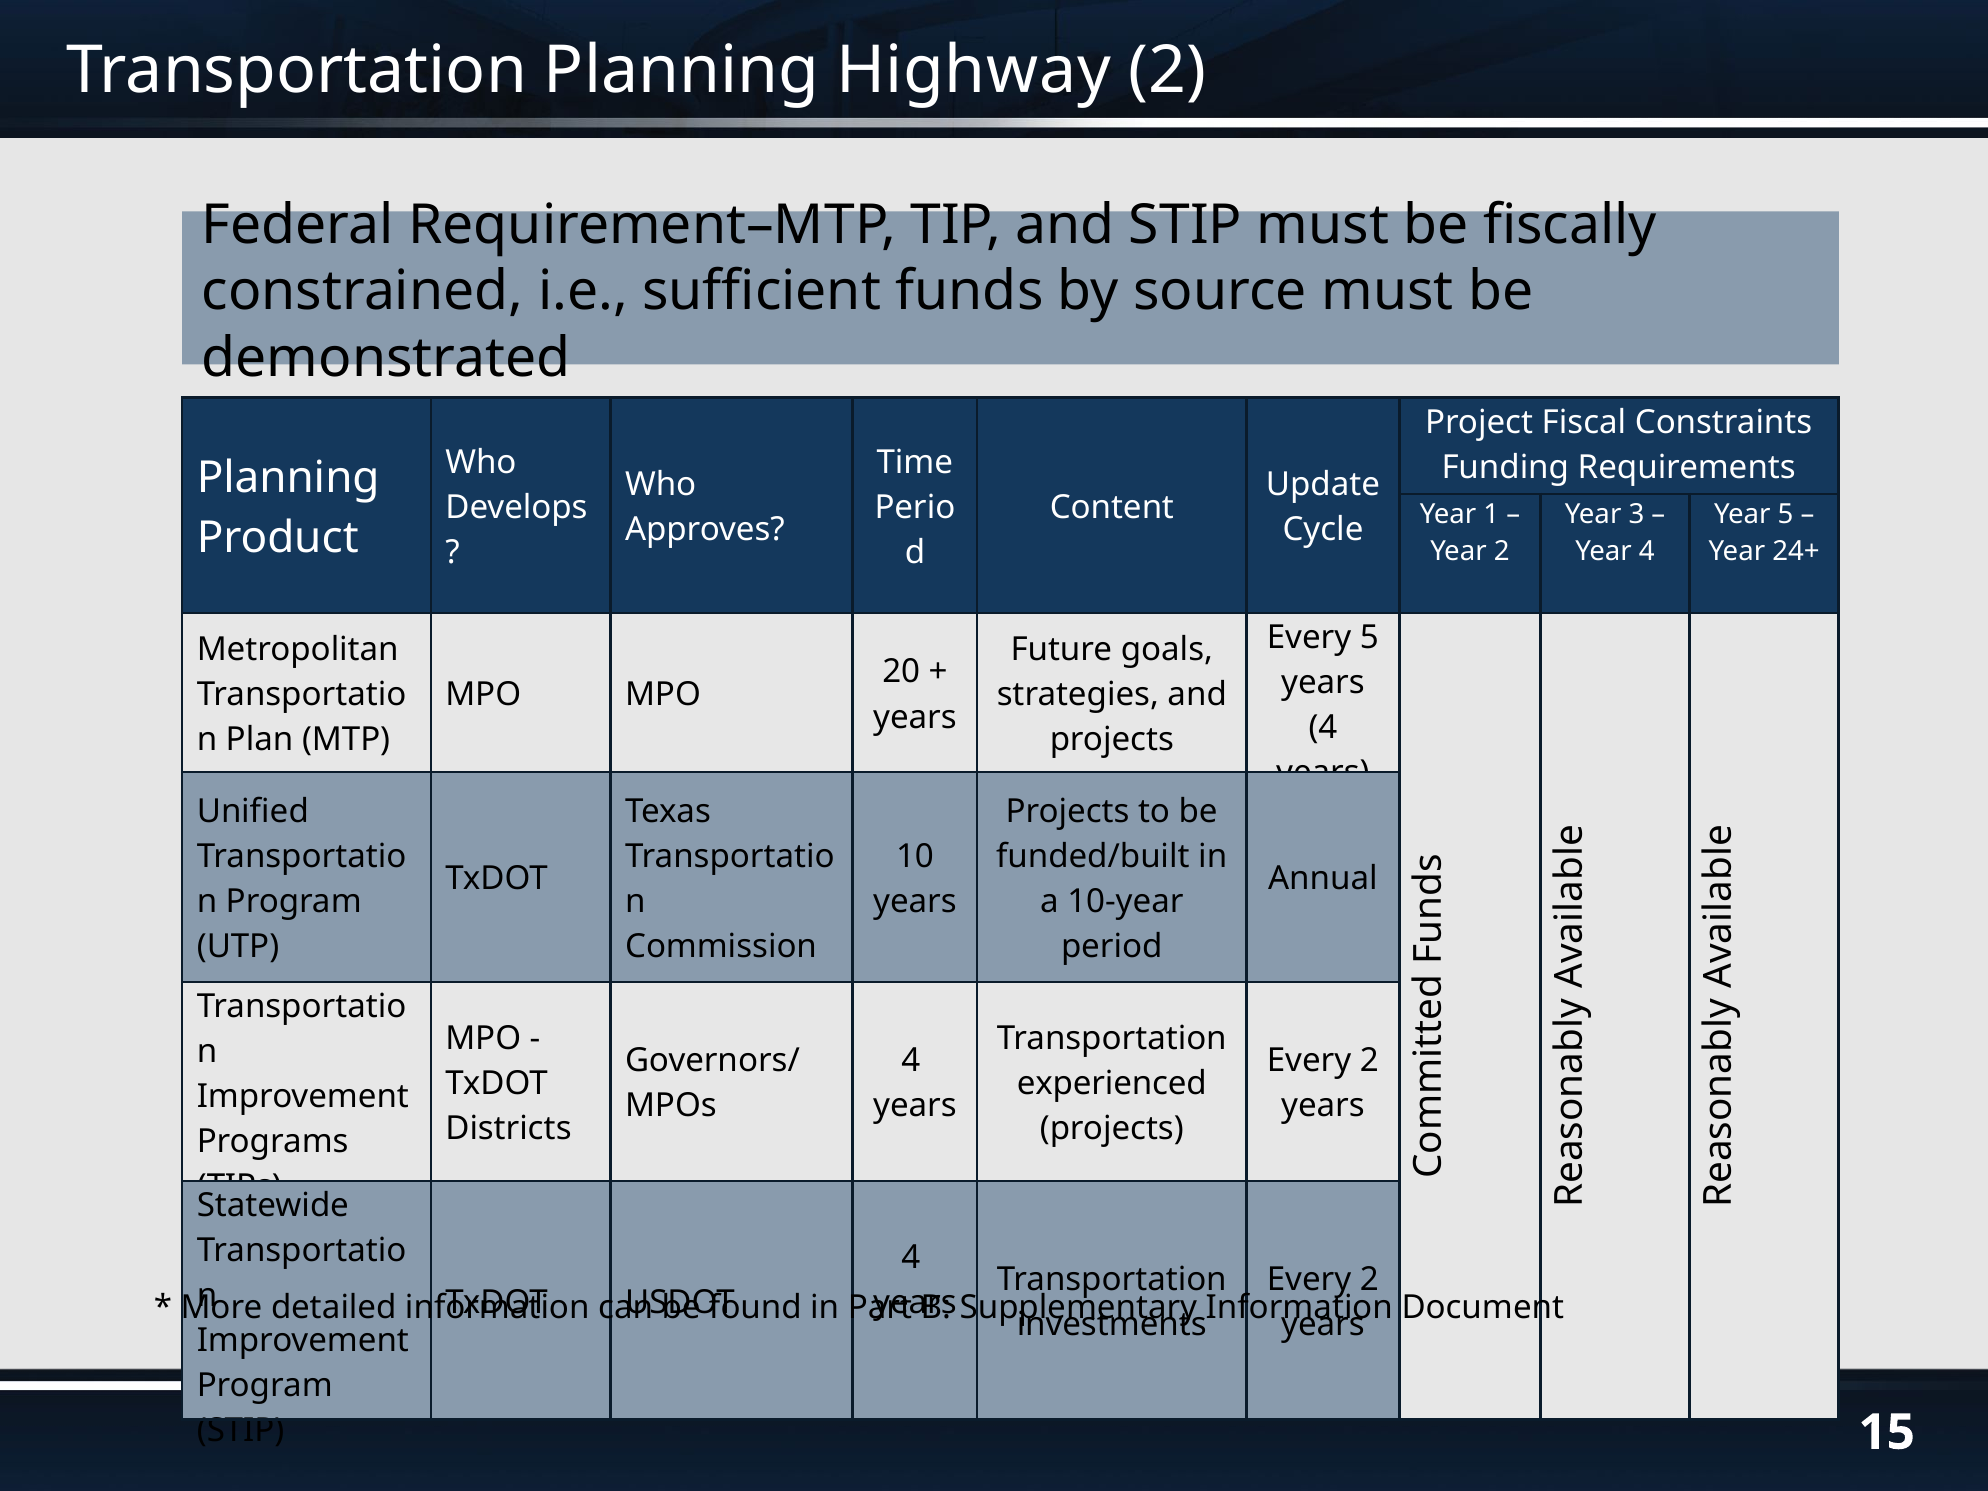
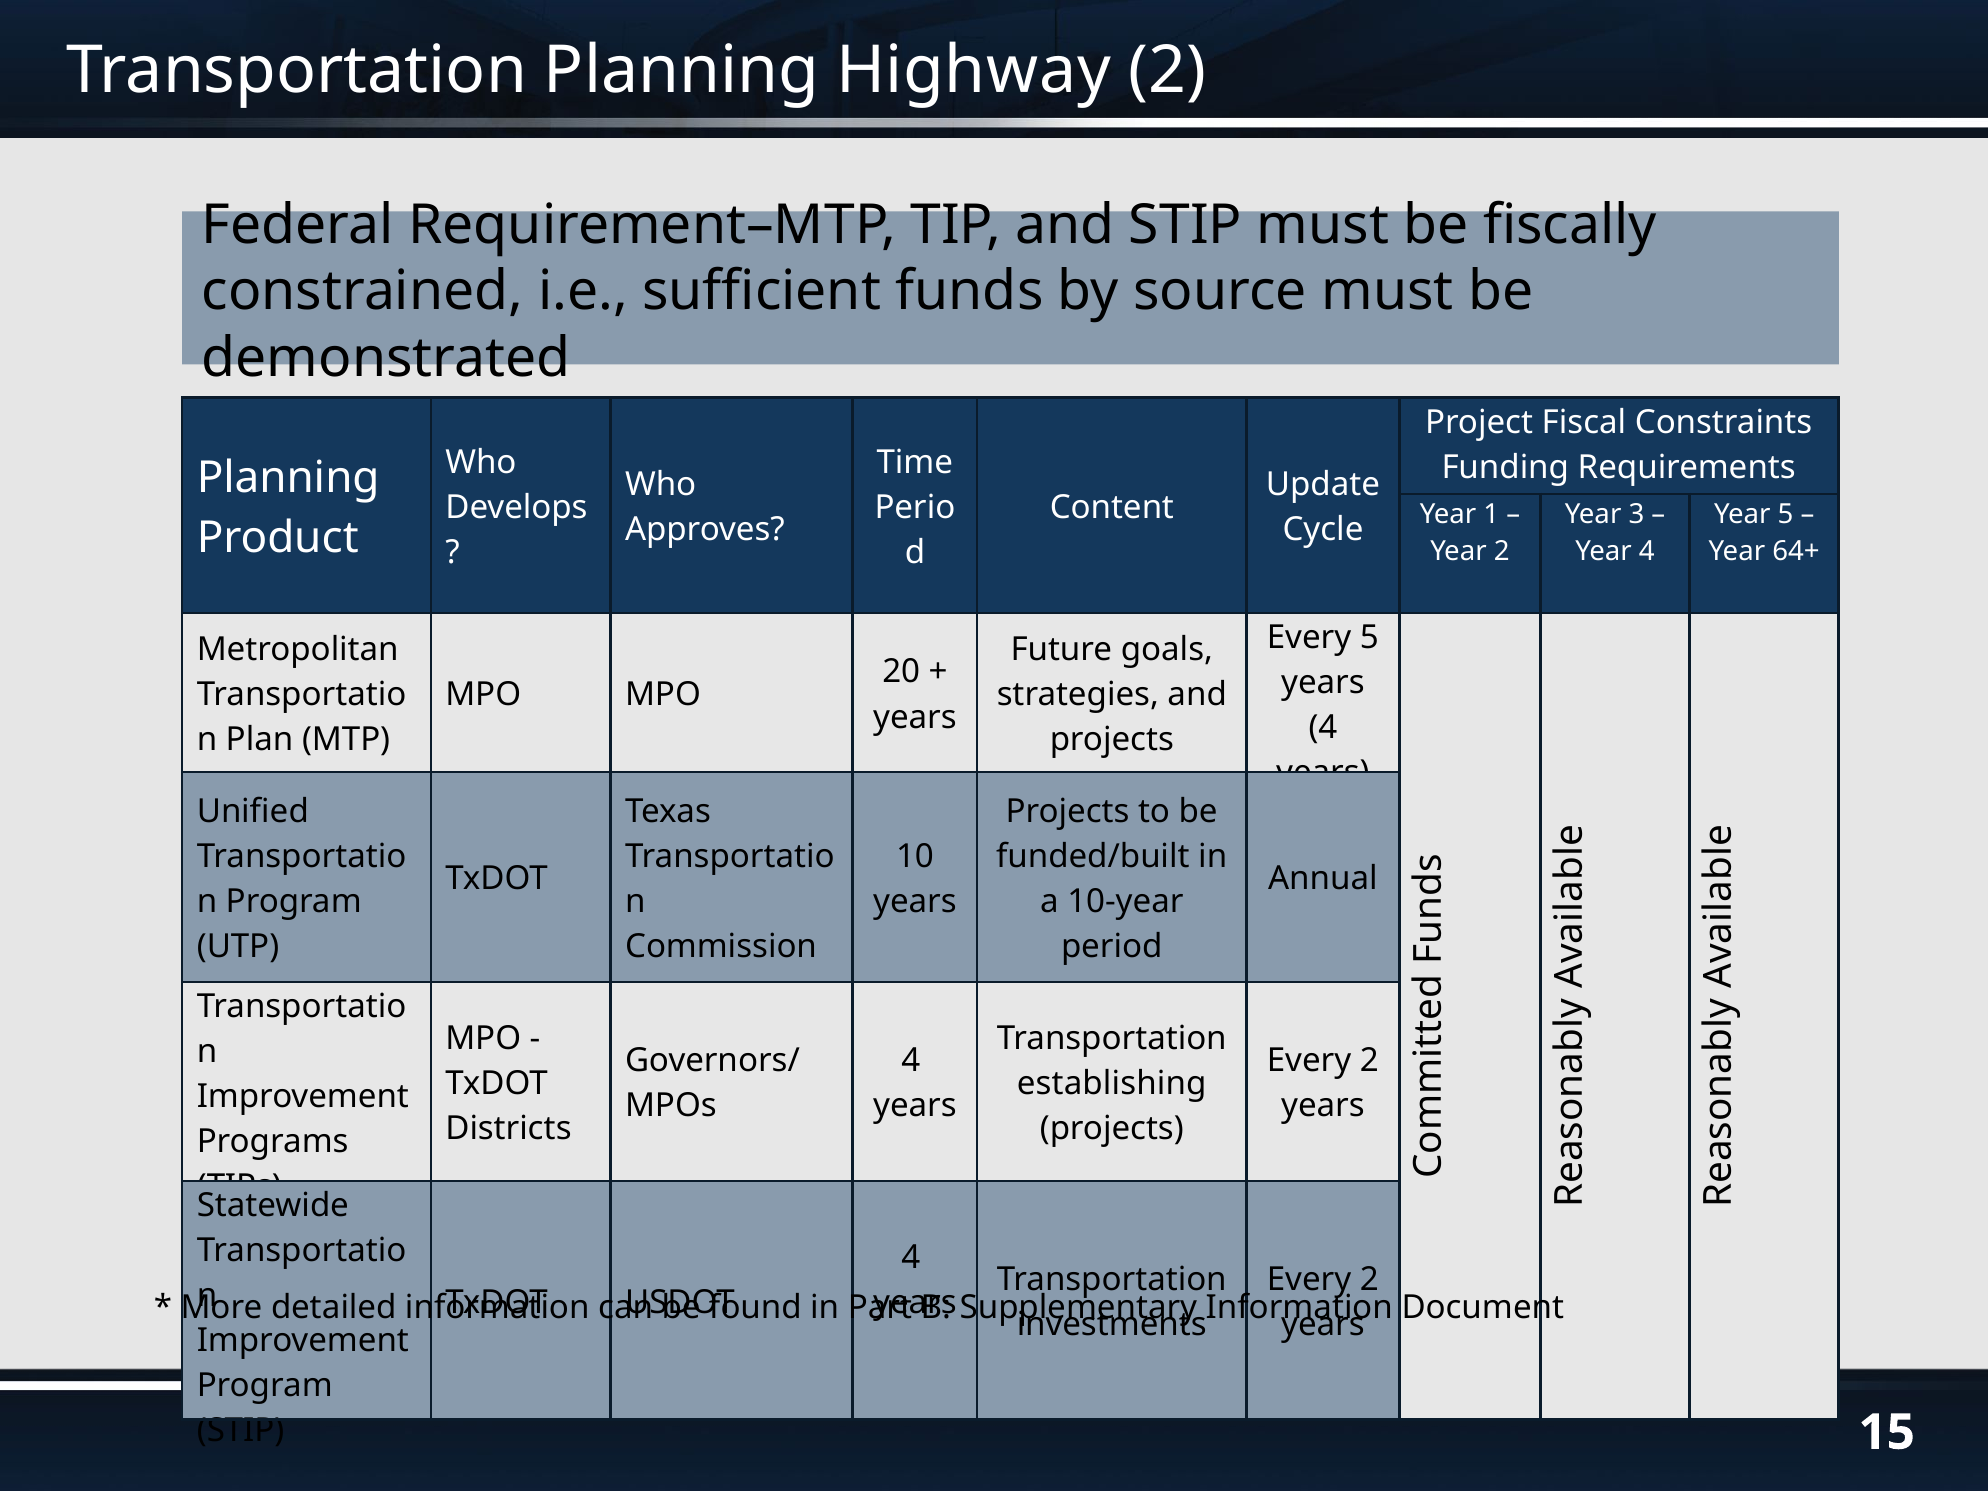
24+: 24+ -> 64+
experienced: experienced -> establishing
